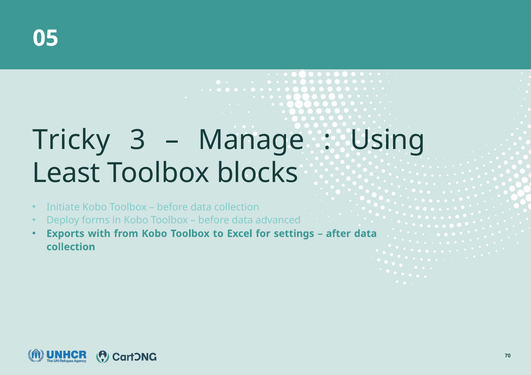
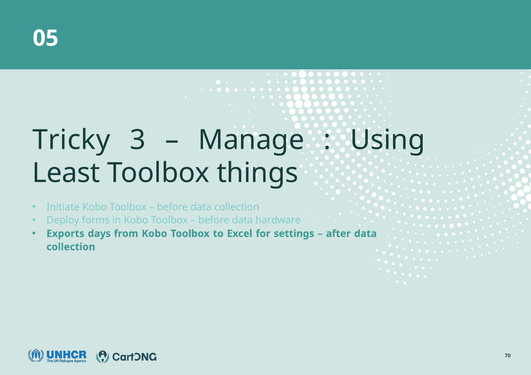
blocks: blocks -> things
advanced: advanced -> hardware
with: with -> days
